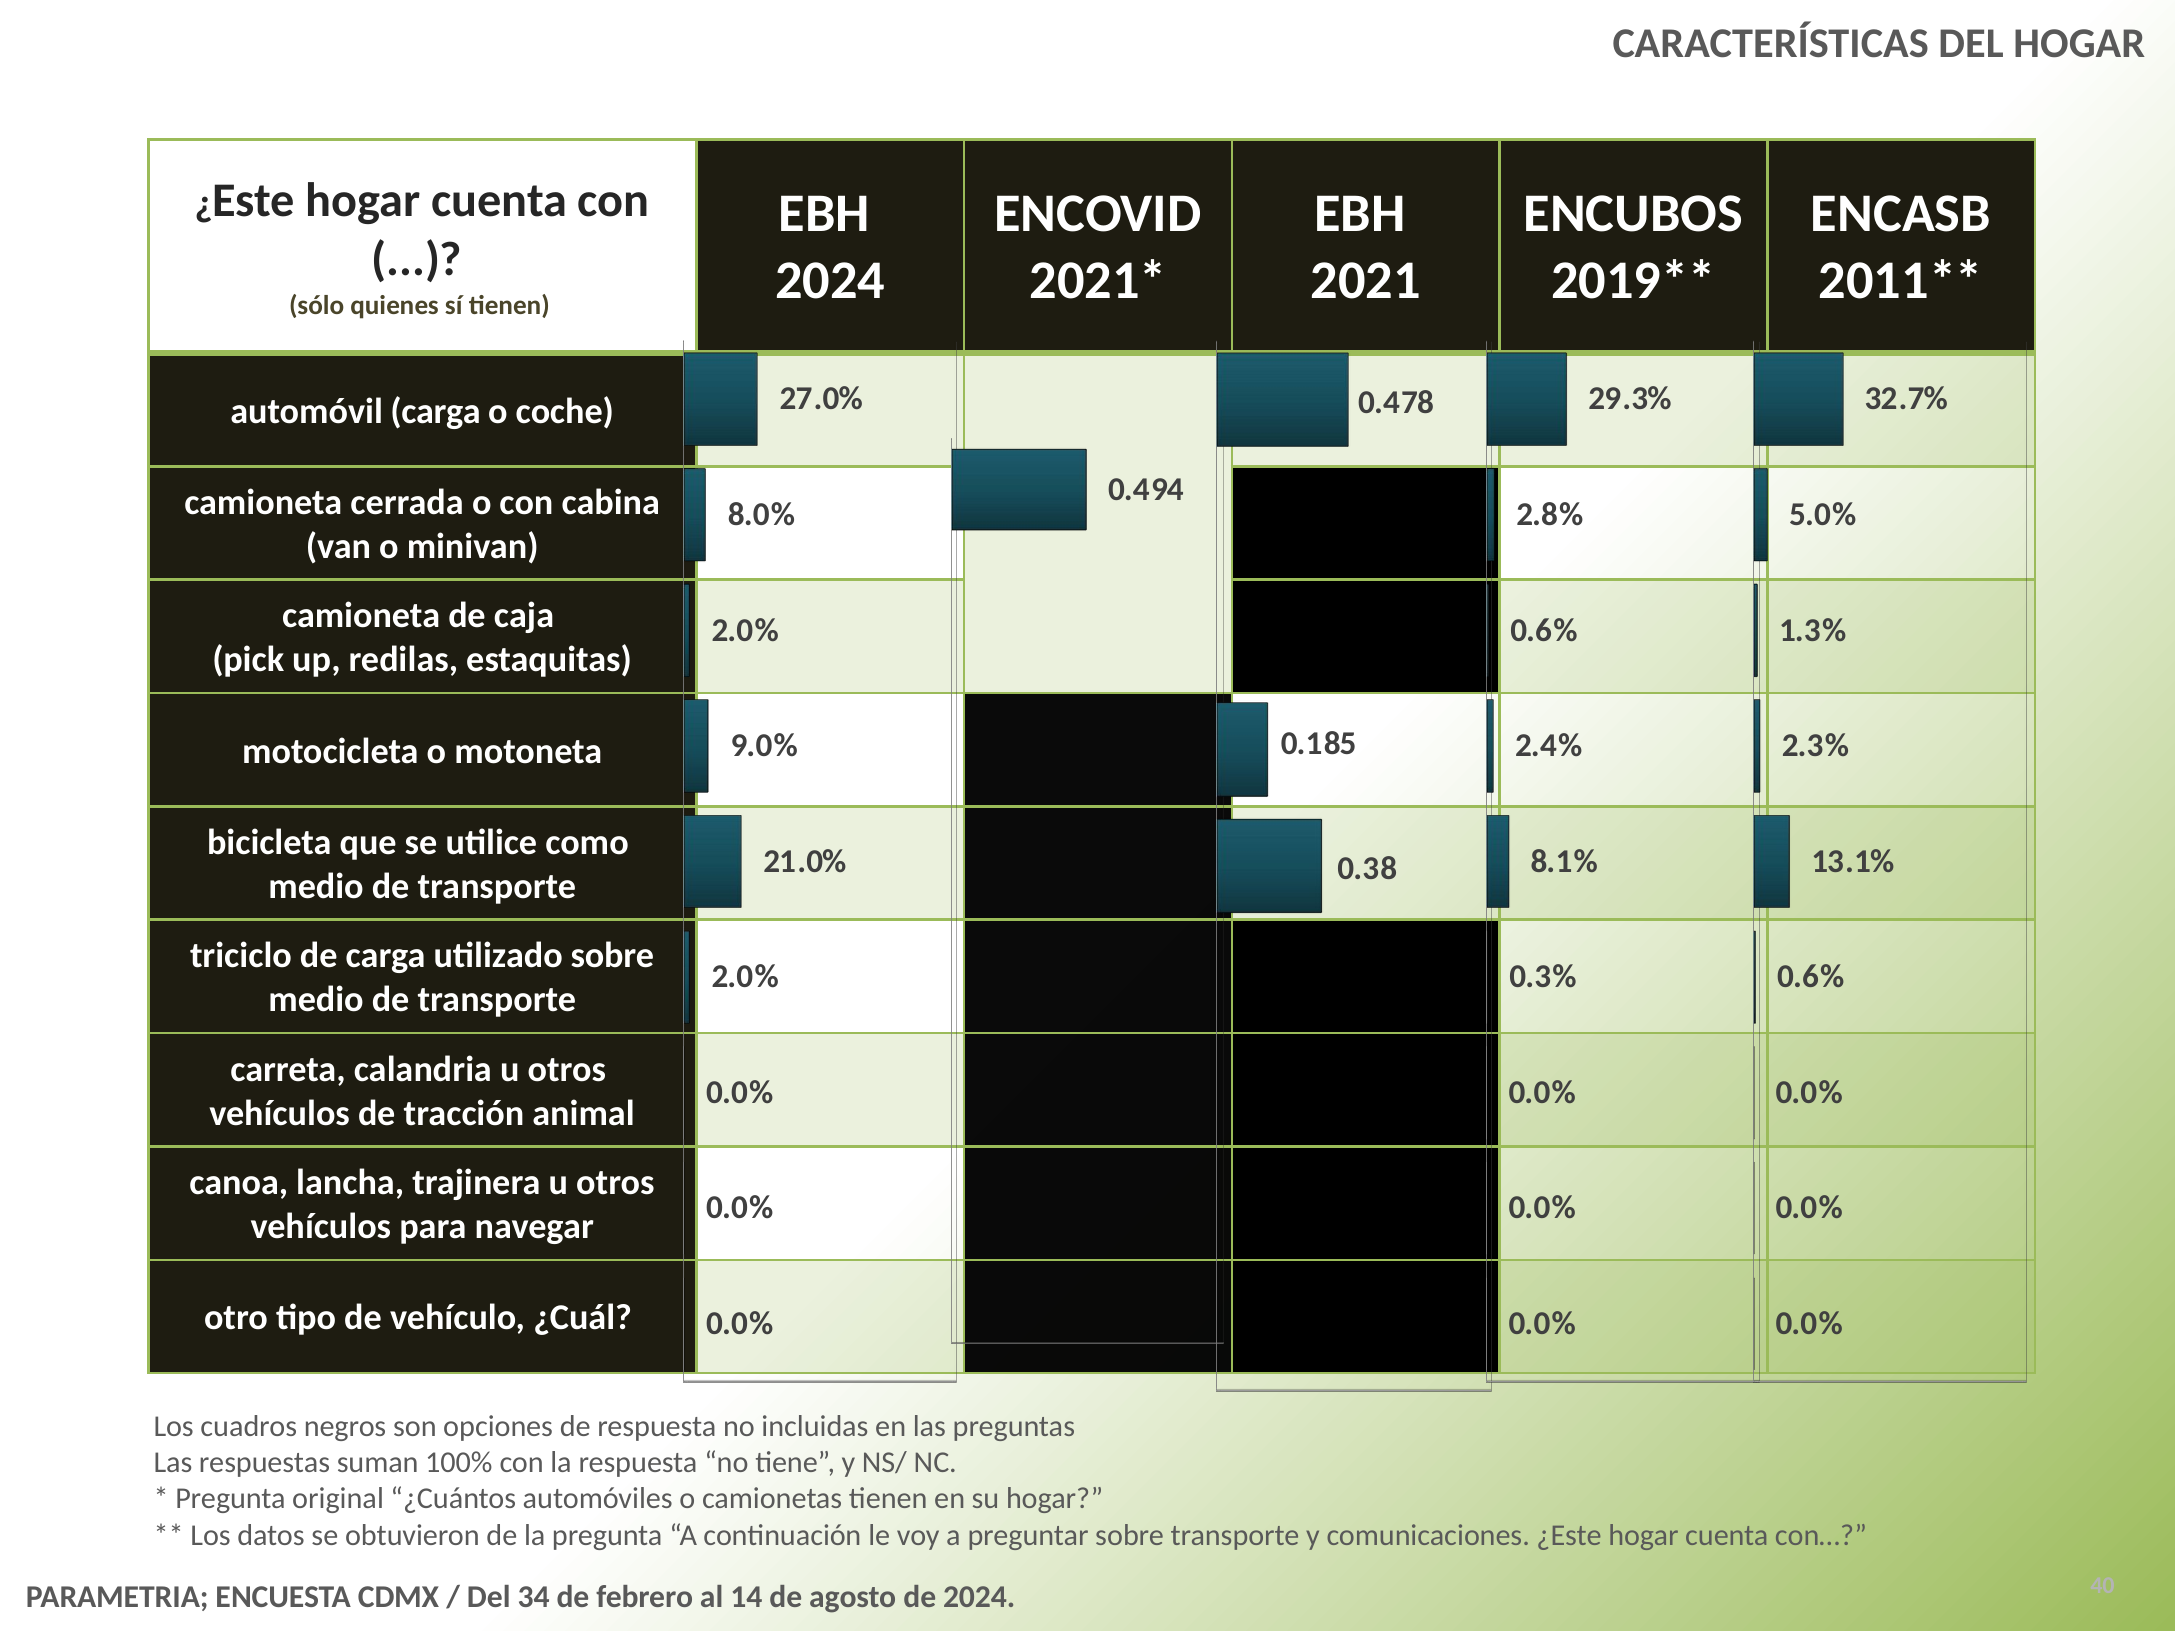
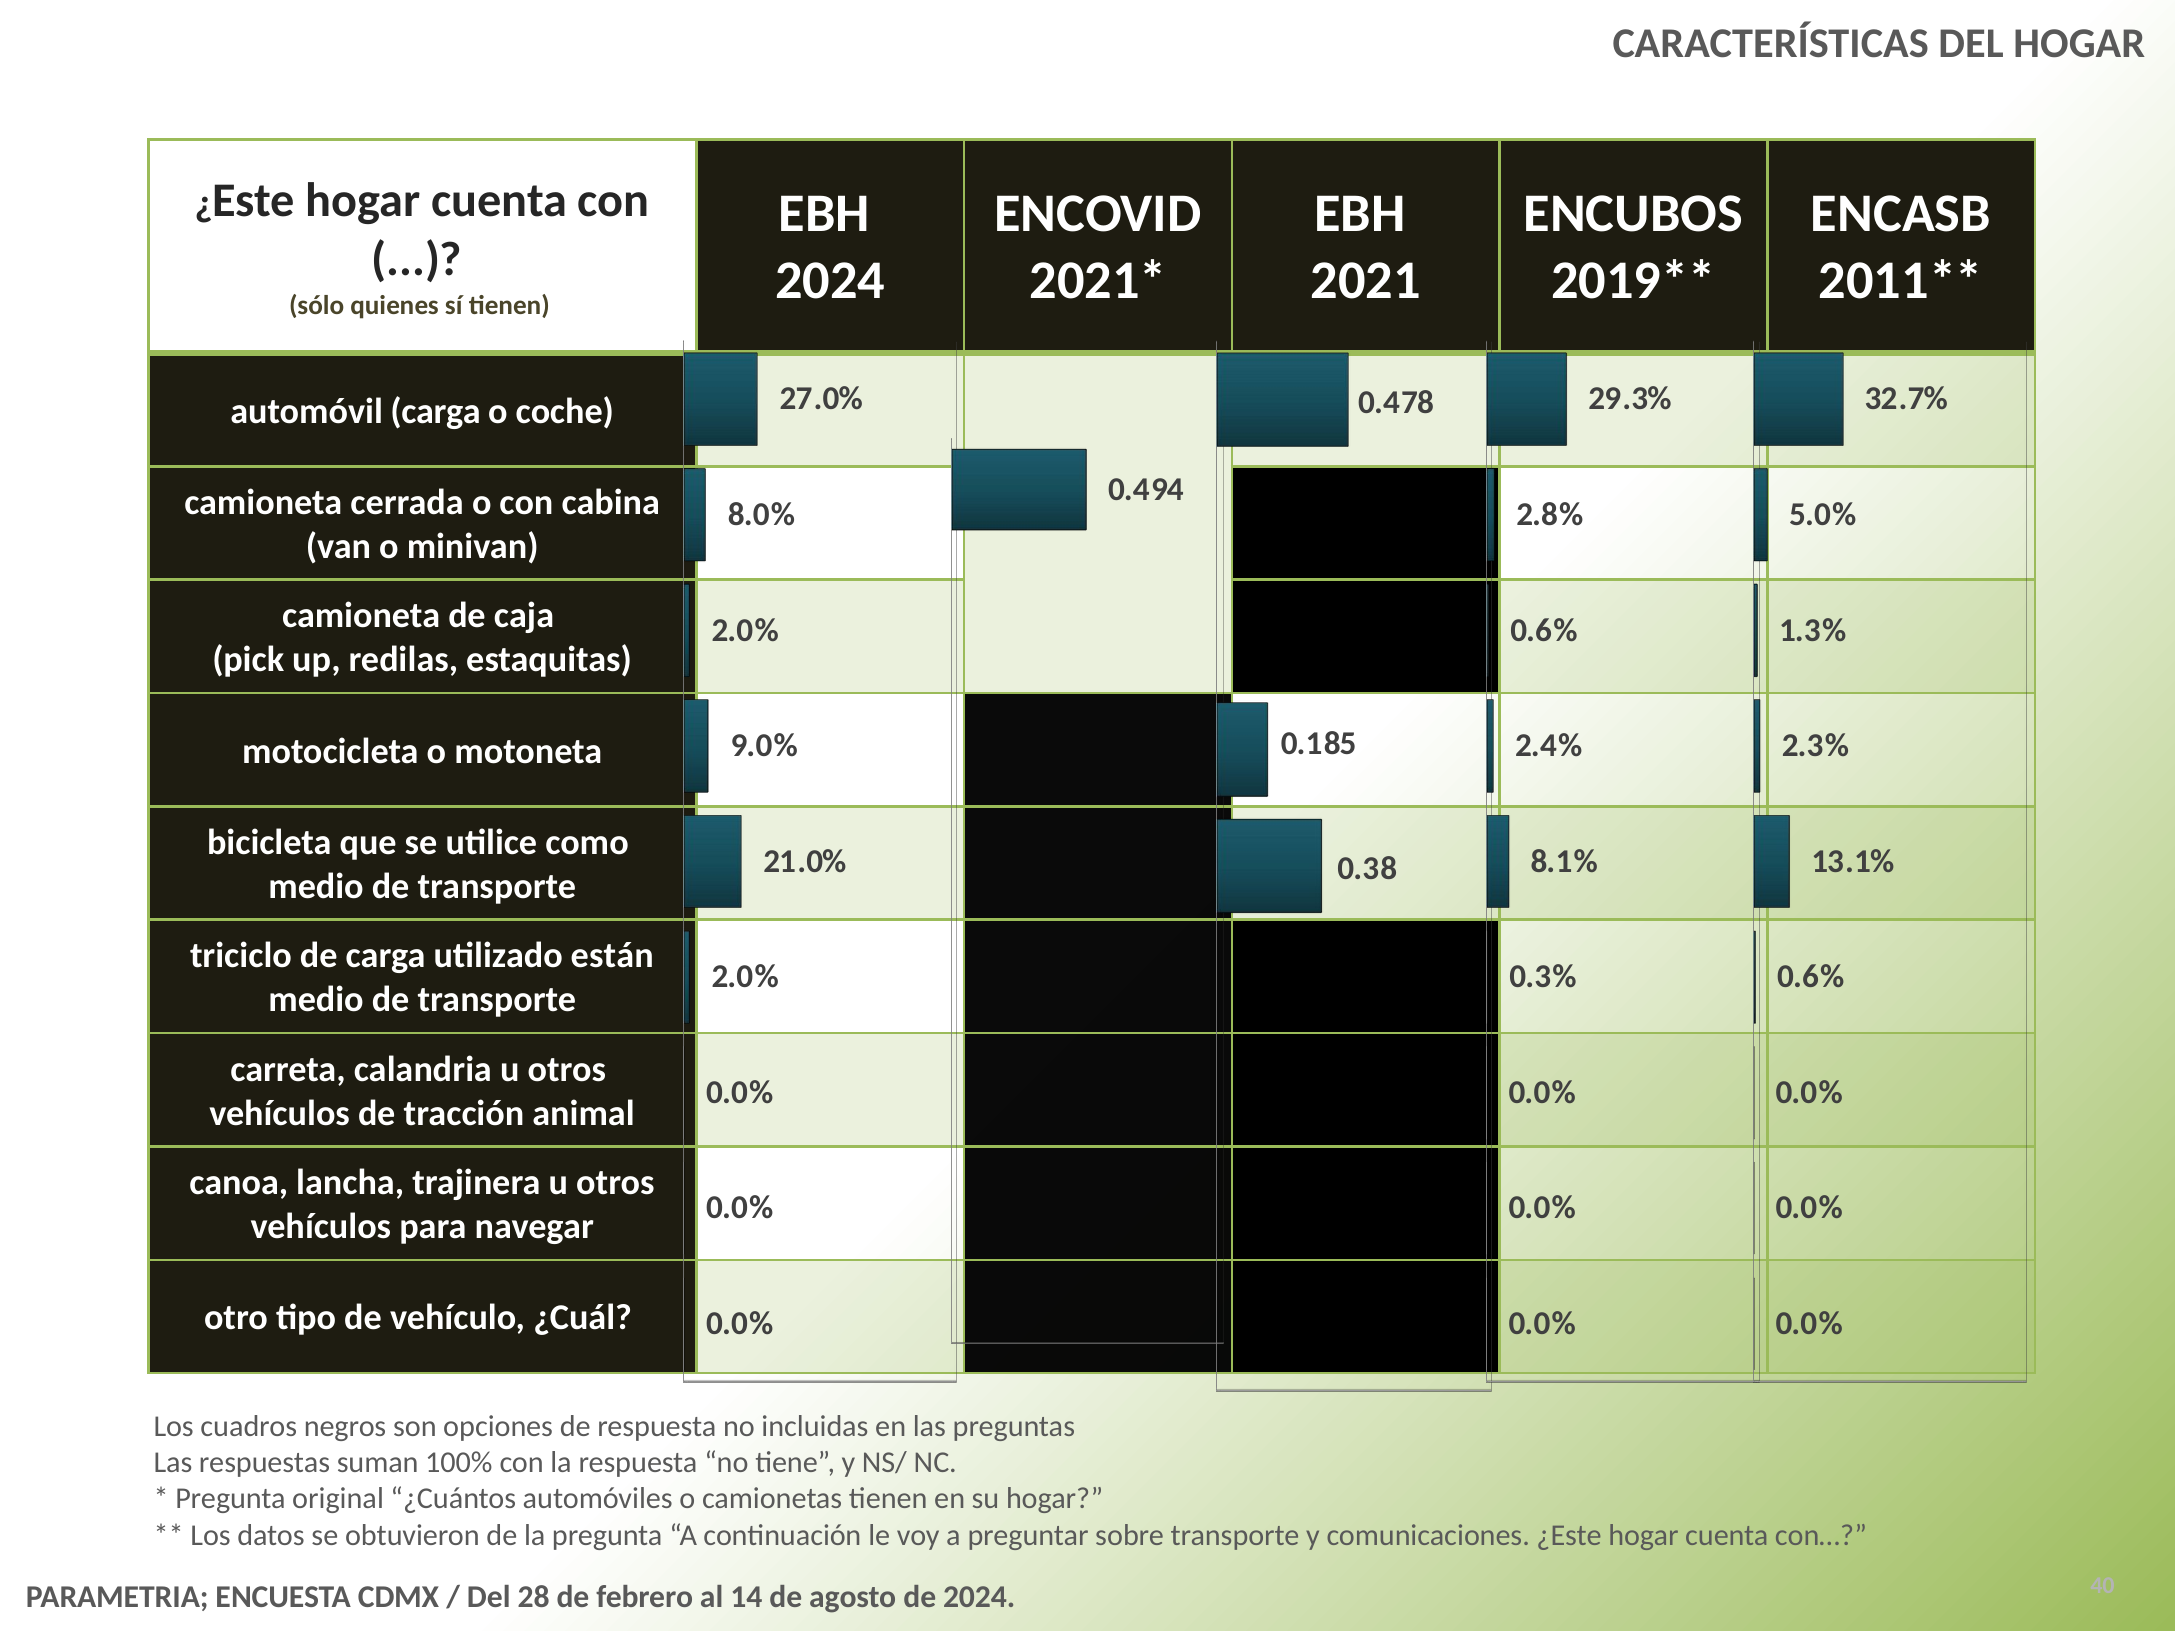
utilizado sobre: sobre -> están
34: 34 -> 28
